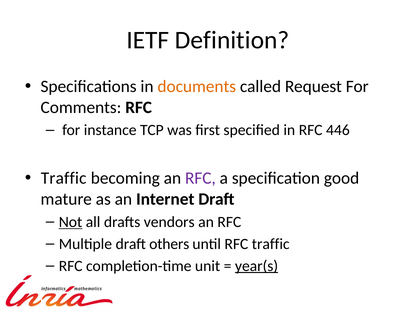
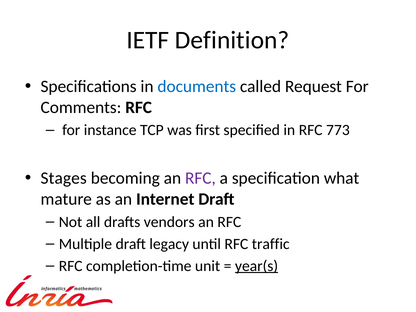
documents colour: orange -> blue
446: 446 -> 773
Traffic at (64, 178): Traffic -> Stages
good: good -> what
Not underline: present -> none
others: others -> legacy
